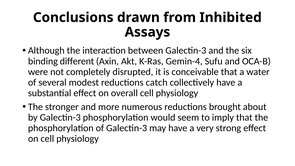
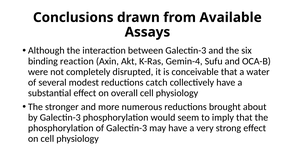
Inhibited: Inhibited -> Available
different: different -> reaction
